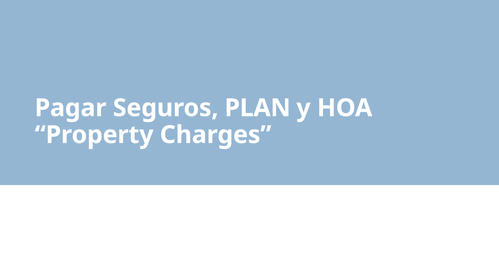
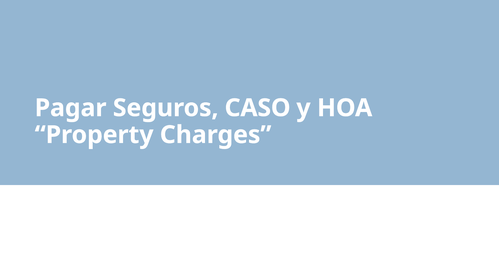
PLAN: PLAN -> CASO
